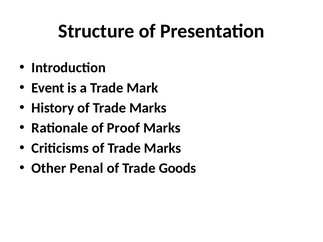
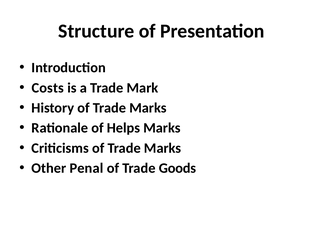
Event: Event -> Costs
Proof: Proof -> Helps
